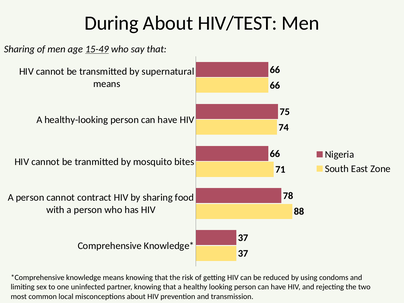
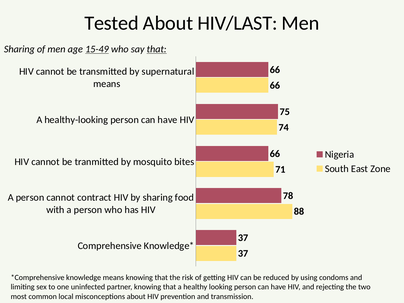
During: During -> Tested
HIV/TEST: HIV/TEST -> HIV/LAST
that at (157, 49) underline: none -> present
